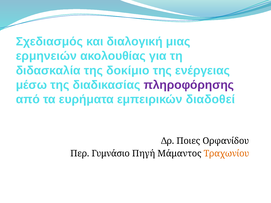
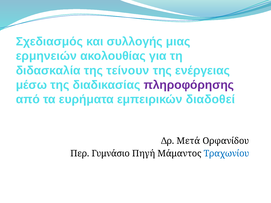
διαλογική: διαλογική -> συλλογής
δοκίμιο: δοκίμιο -> τείνουν
Ποιες: Ποιες -> Μετά
Τραχωνίου colour: orange -> blue
